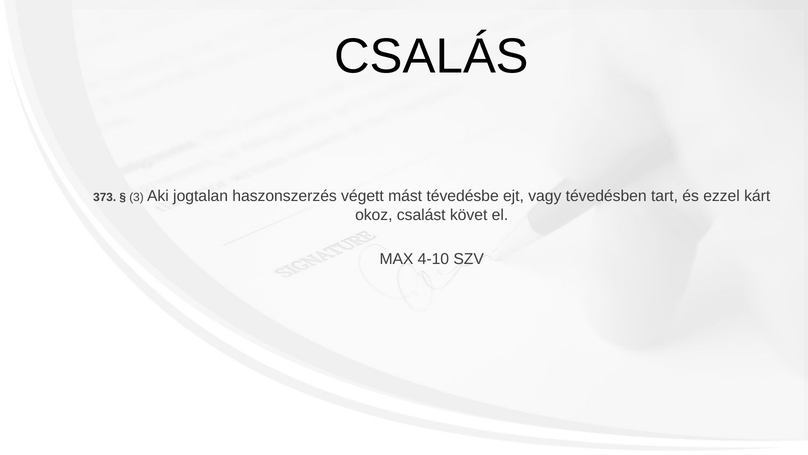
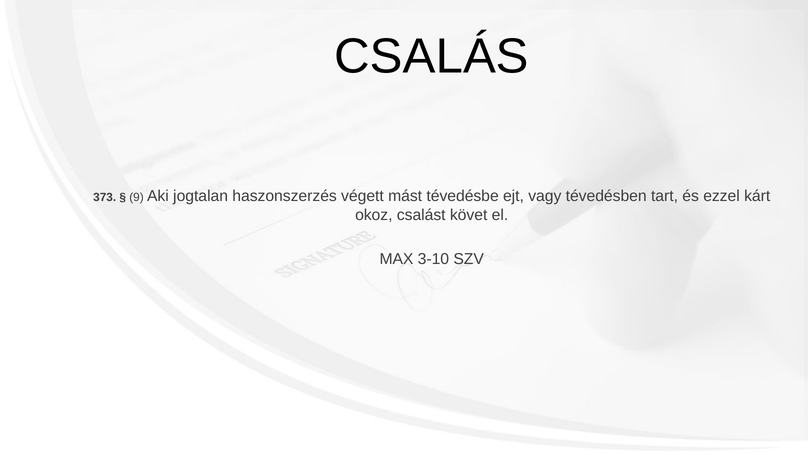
3: 3 -> 9
4-10: 4-10 -> 3-10
